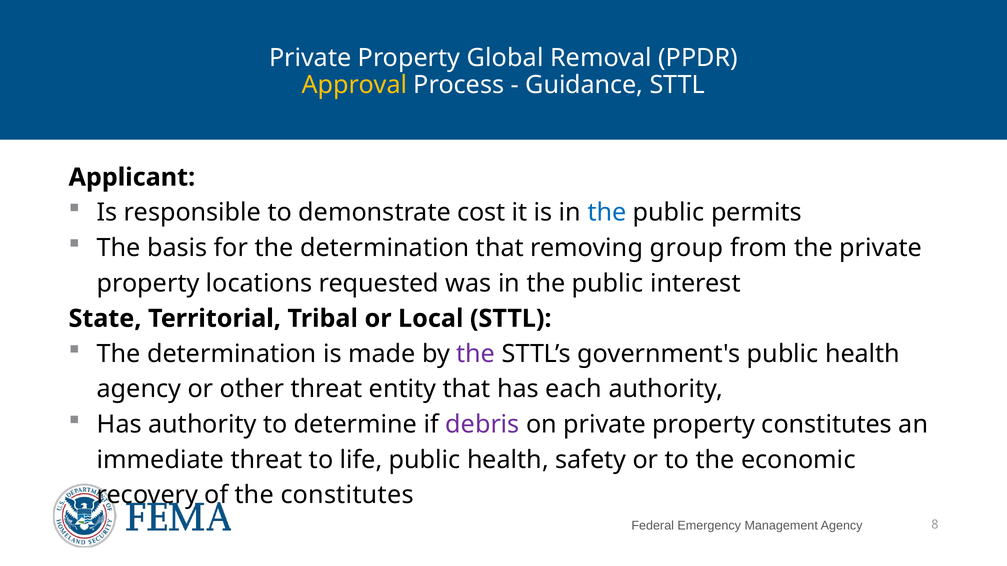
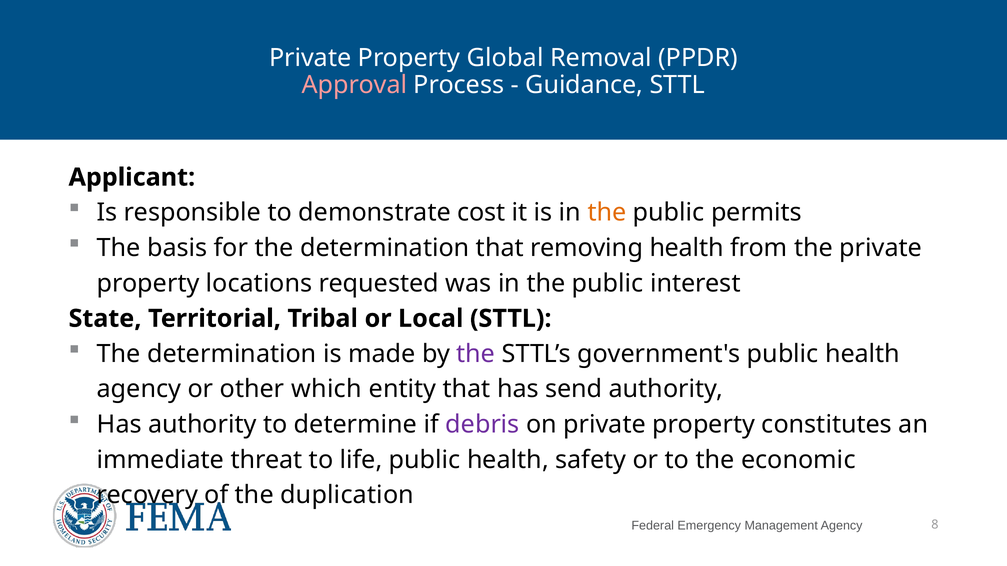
Approval colour: yellow -> pink
the at (607, 213) colour: blue -> orange
removing group: group -> health
other threat: threat -> which
each: each -> send
the constitutes: constitutes -> duplication
